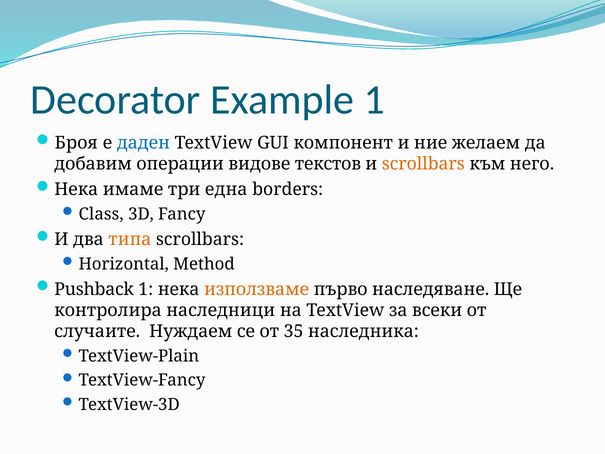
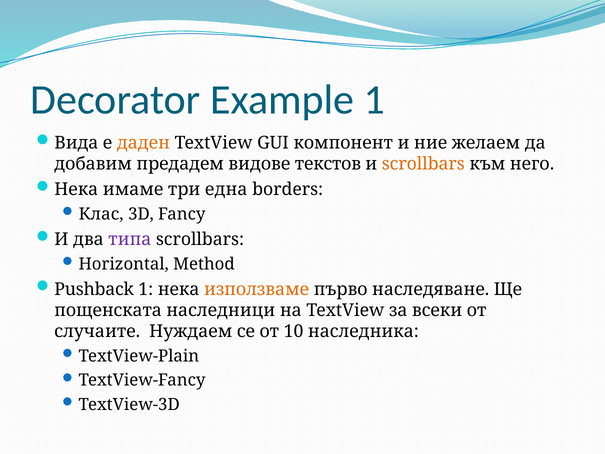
Броя: Броя -> Вида
даден colour: blue -> orange
операции: операции -> предадем
Class: Class -> Клас
типа colour: orange -> purple
контролира: контролира -> пощенската
35: 35 -> 10
